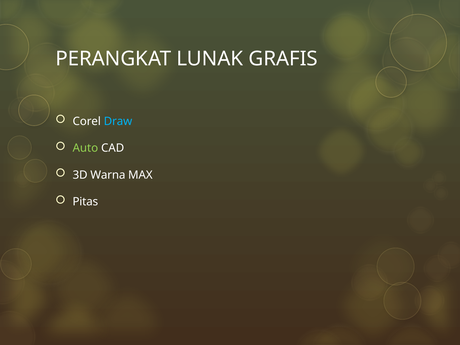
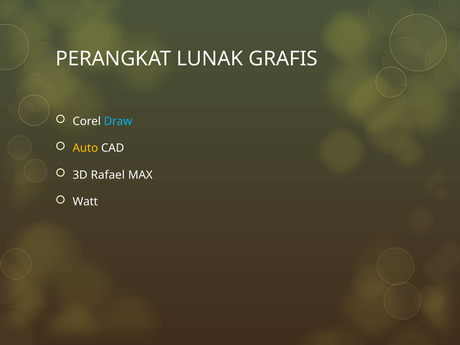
Auto colour: light green -> yellow
Warna: Warna -> Rafael
Pitas: Pitas -> Watt
